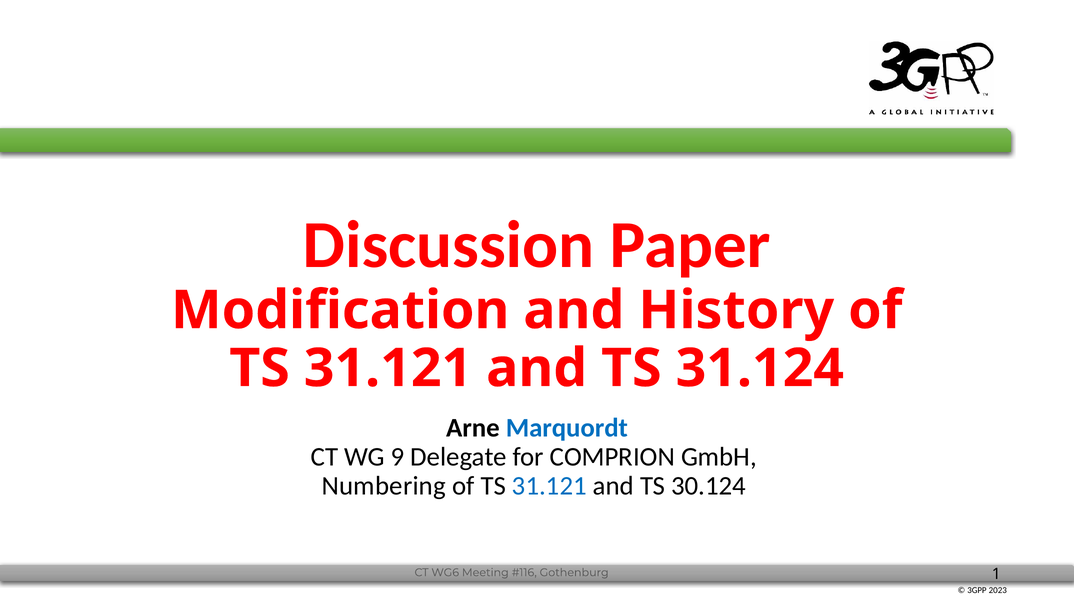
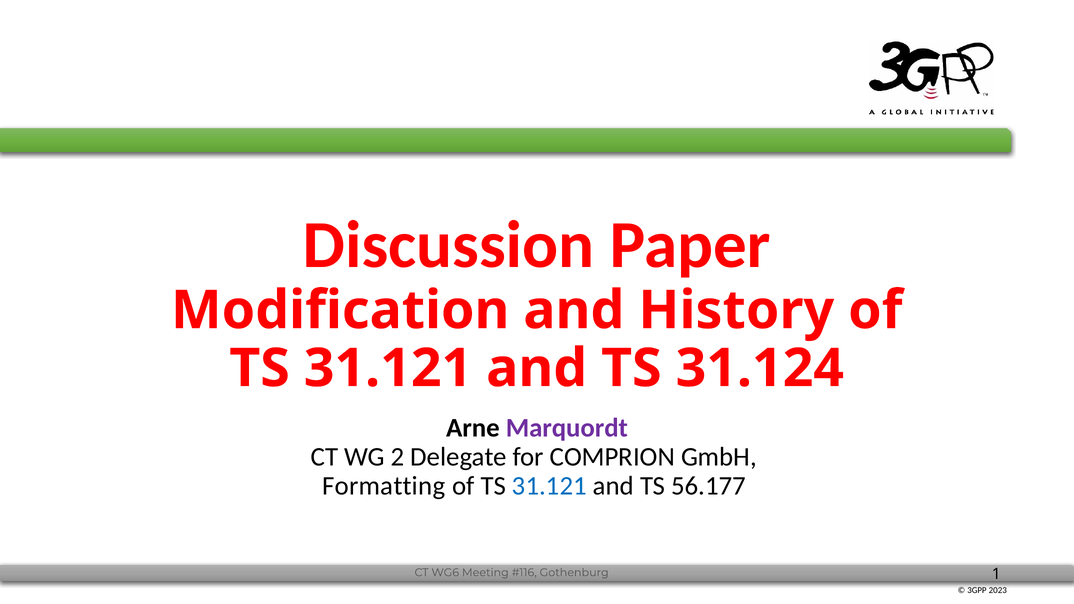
Marquordt colour: blue -> purple
9: 9 -> 2
Numbering: Numbering -> Formatting
30.124: 30.124 -> 56.177
